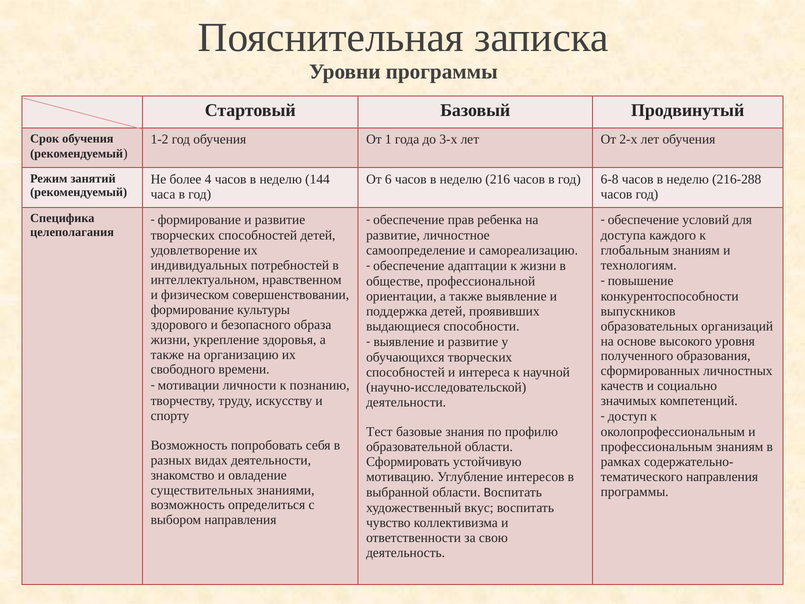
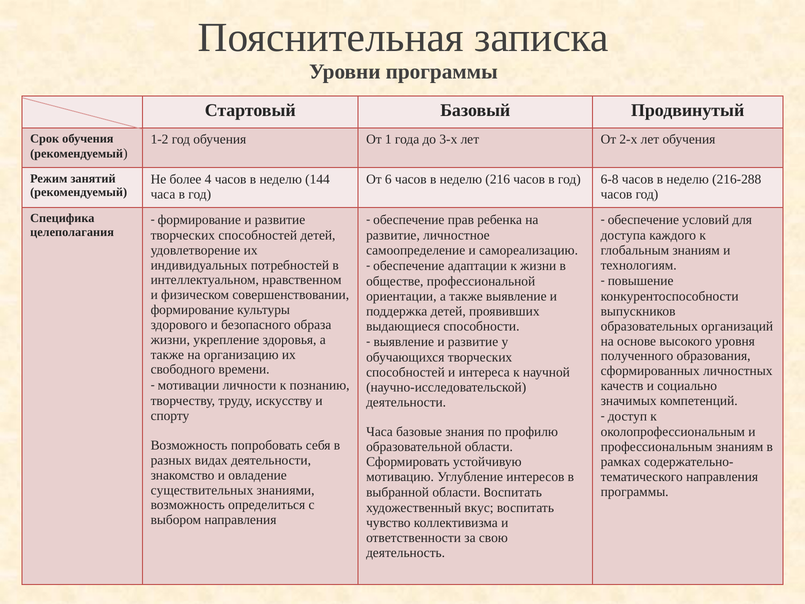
Тест at (379, 432): Тест -> Часа
